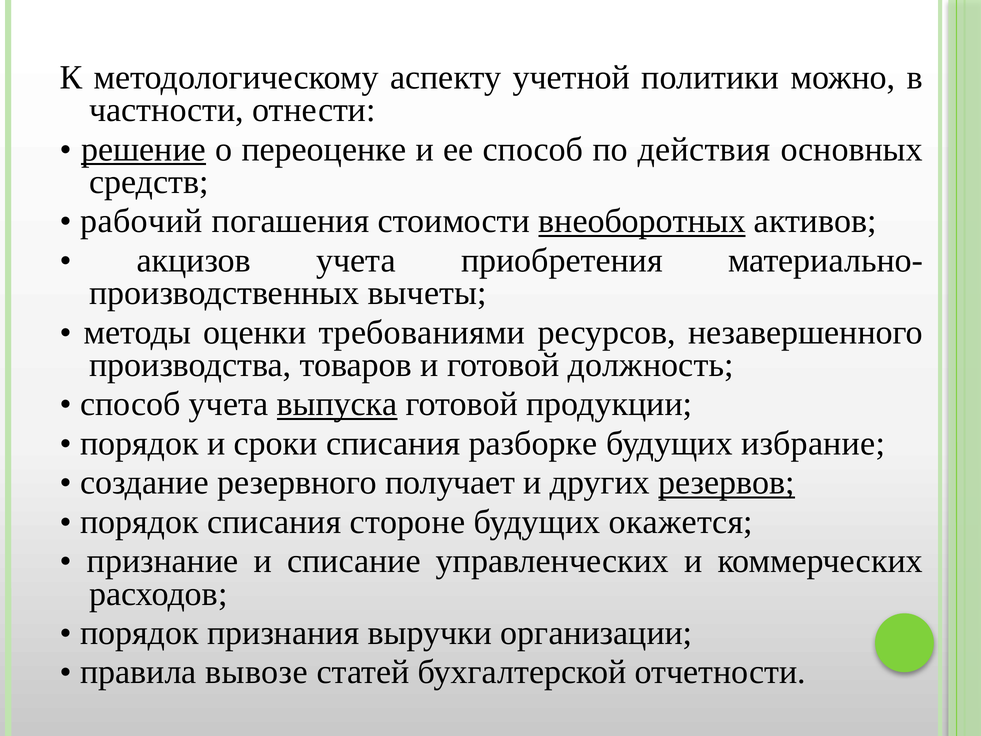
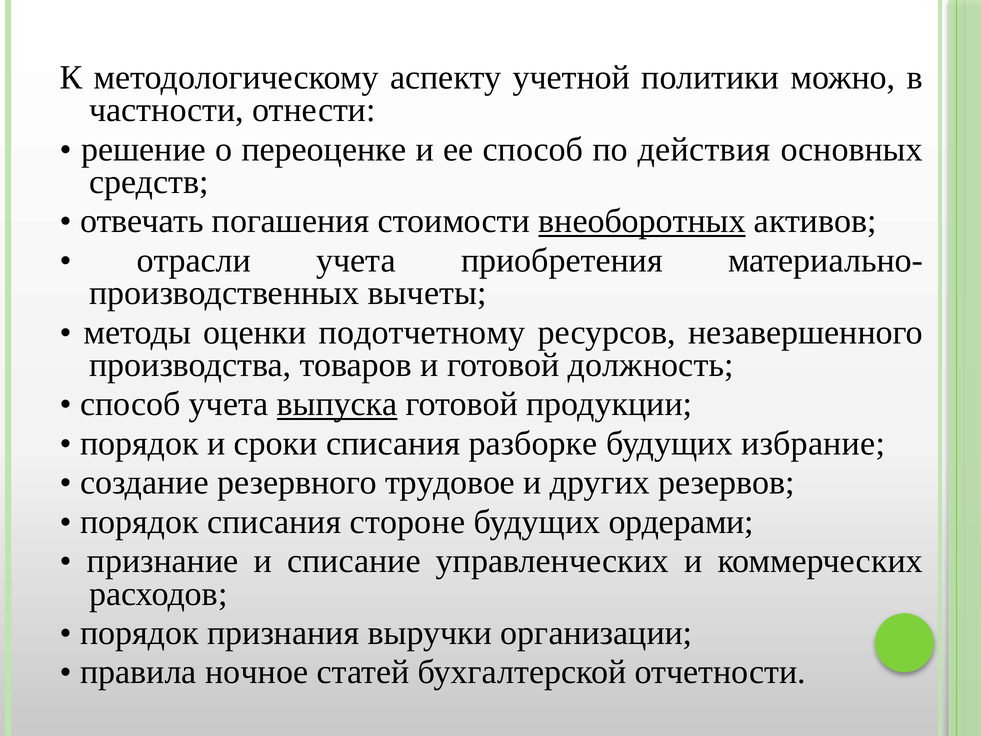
решение underline: present -> none
рабочий: рабочий -> отвечать
акцизов: акцизов -> отрасли
требованиями: требованиями -> подотчетному
получает: получает -> трудовое
резервов underline: present -> none
окажется: окажется -> ордерами
вывозе: вывозе -> ночное
